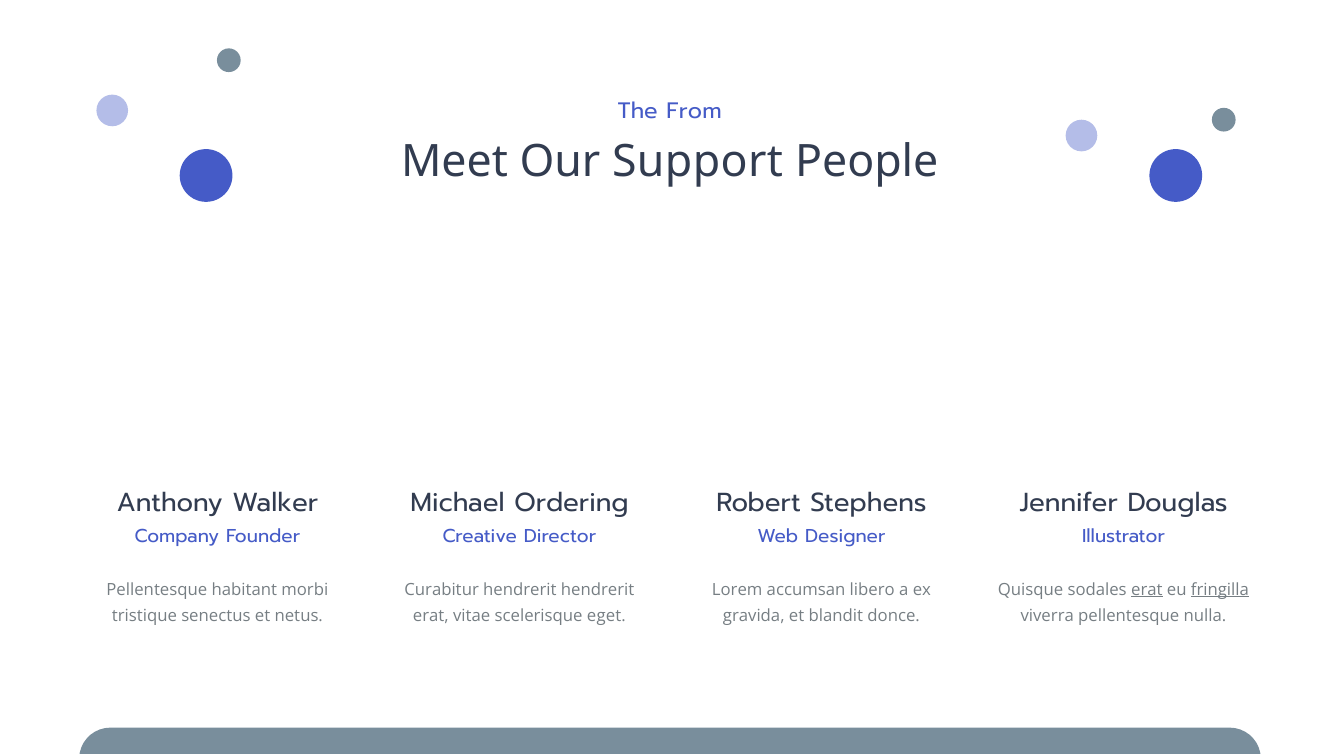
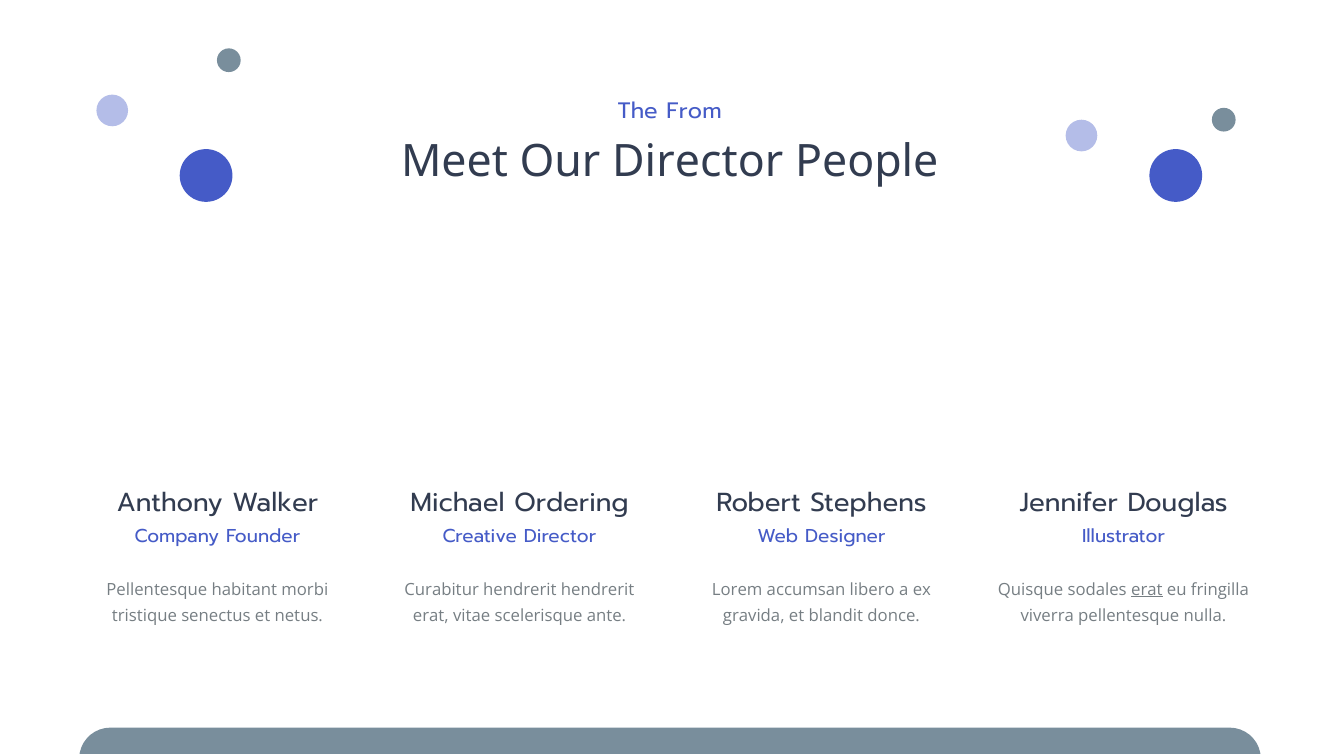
Our Support: Support -> Director
fringilla underline: present -> none
eget: eget -> ante
